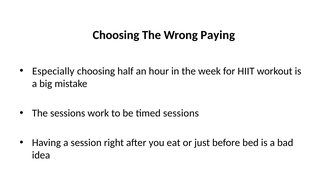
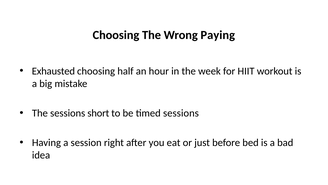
Especially: Especially -> Exhausted
work: work -> short
